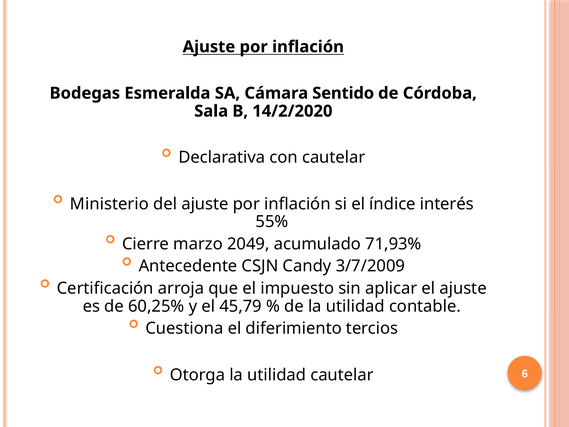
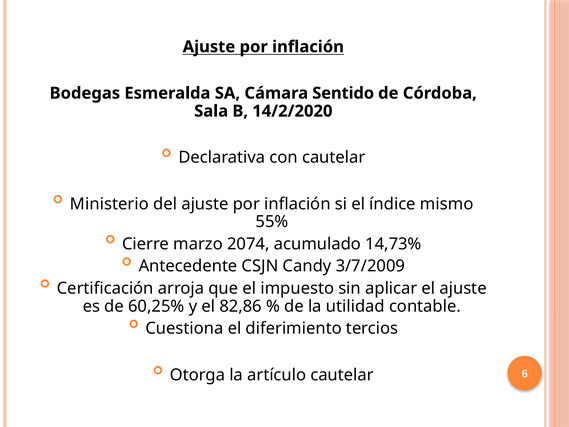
interés: interés -> mismo
2049: 2049 -> 2074
71,93%: 71,93% -> 14,73%
45,79: 45,79 -> 82,86
Otorga la utilidad: utilidad -> artículo
